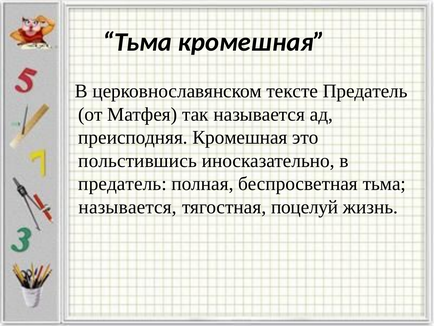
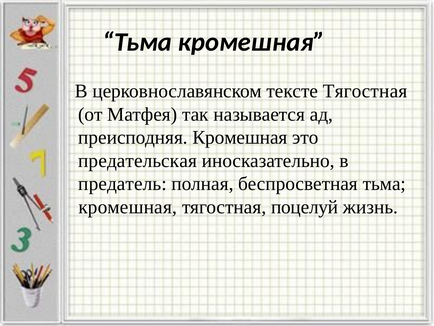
тексте Предатель: Предатель -> Тягостная
польстившись: польстившись -> предательская
называется at (128, 207): называется -> кромешная
